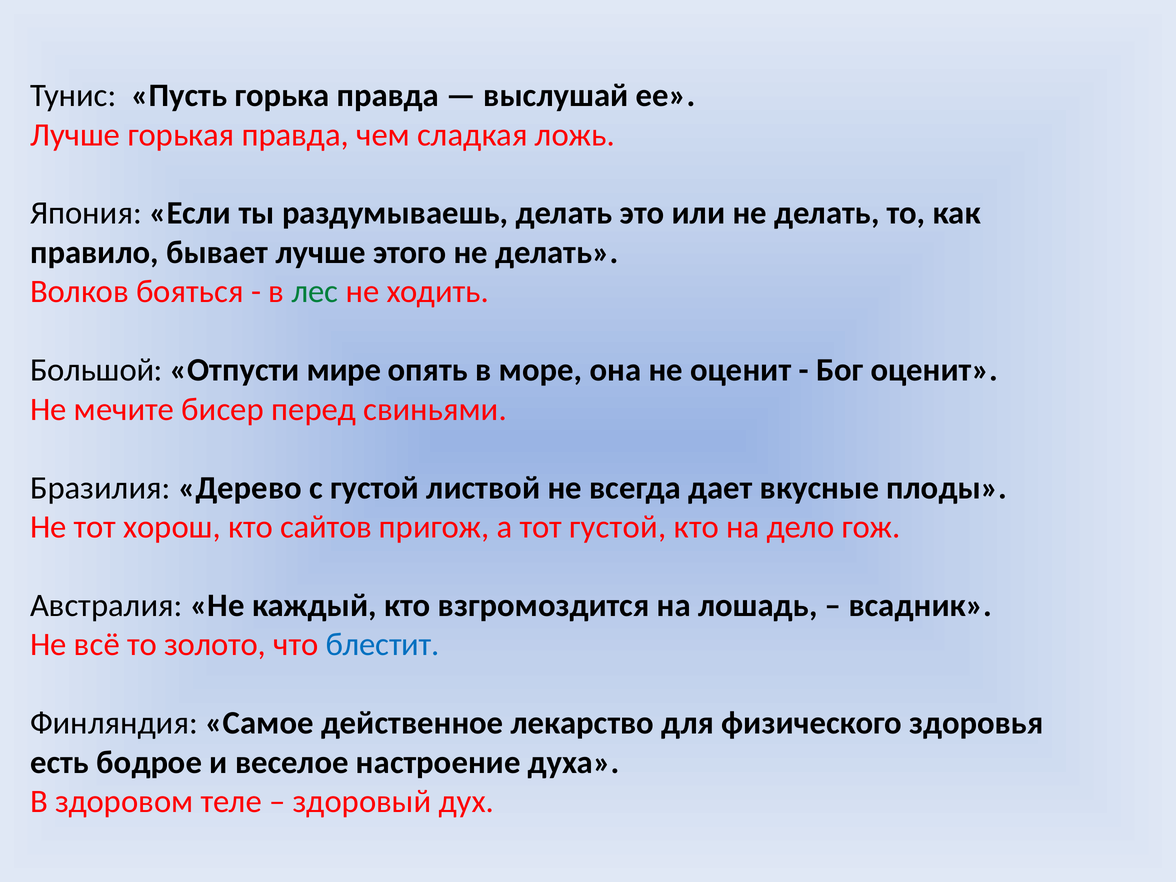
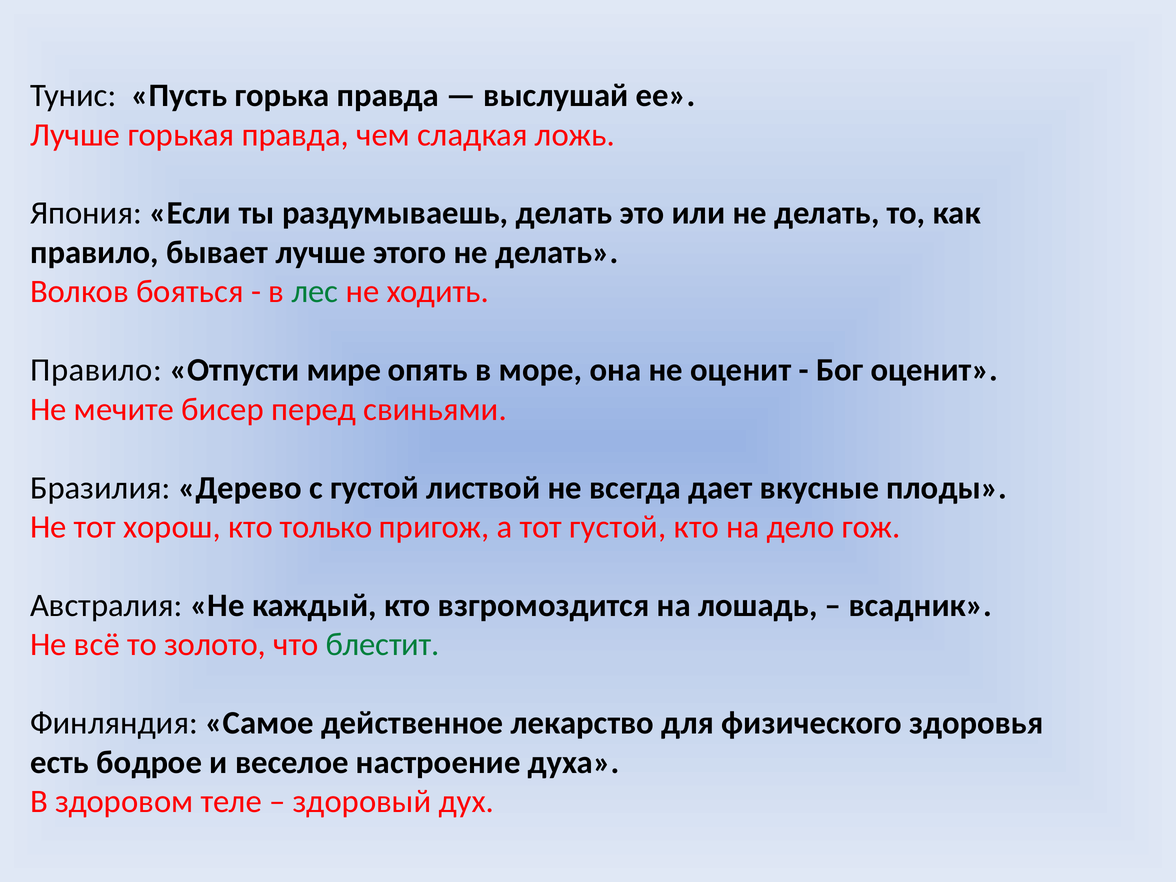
Большой at (96, 370): Большой -> Правило
сайтов: сайтов -> только
блестит colour: blue -> green
